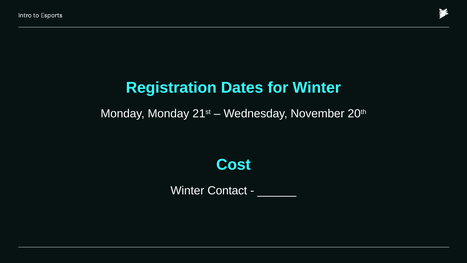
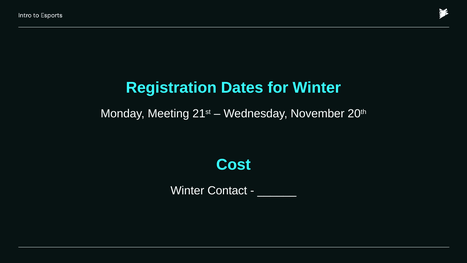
Monday Monday: Monday -> Meeting
